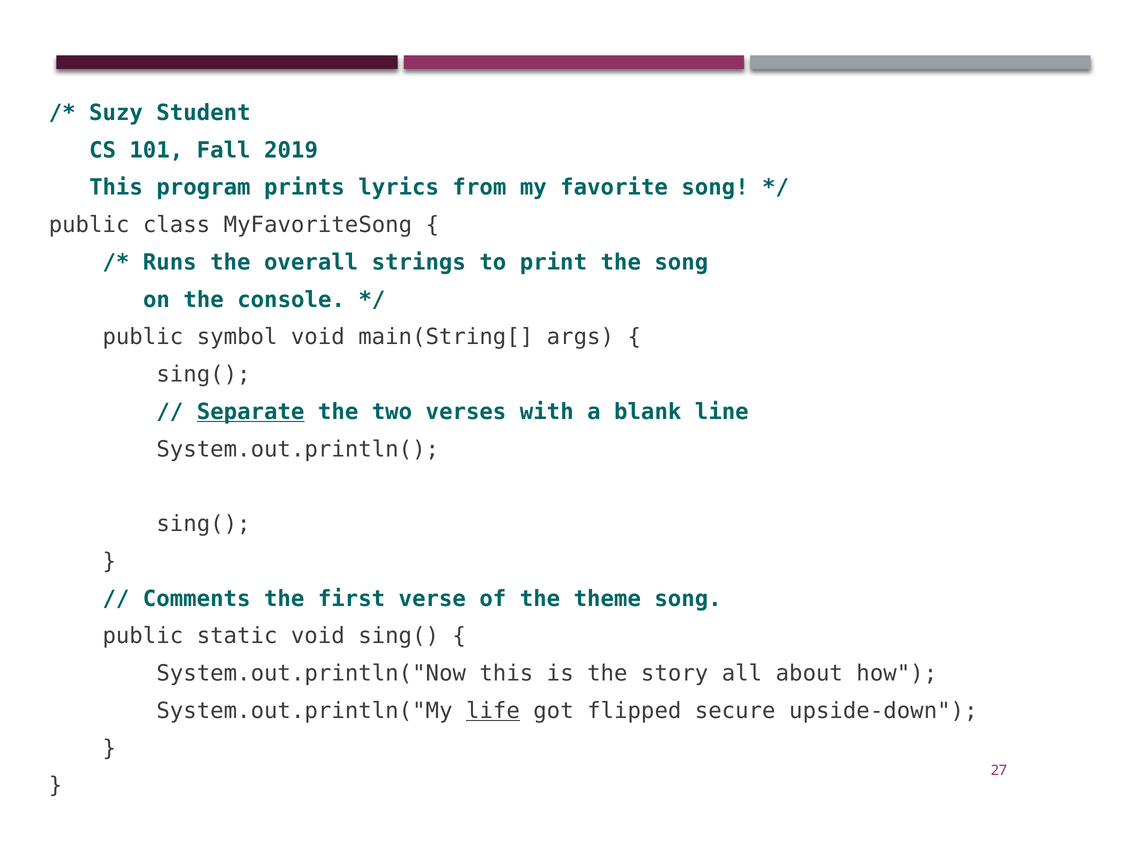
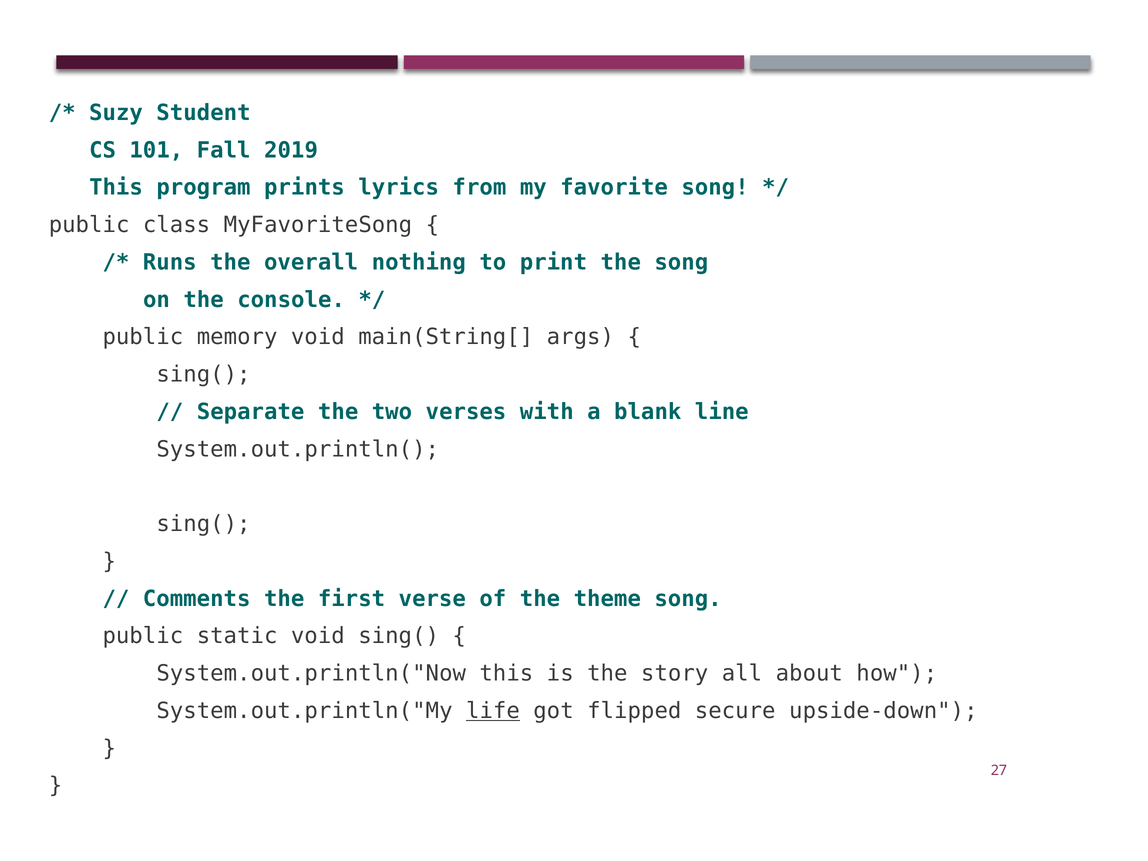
strings: strings -> nothing
symbol: symbol -> memory
Separate underline: present -> none
